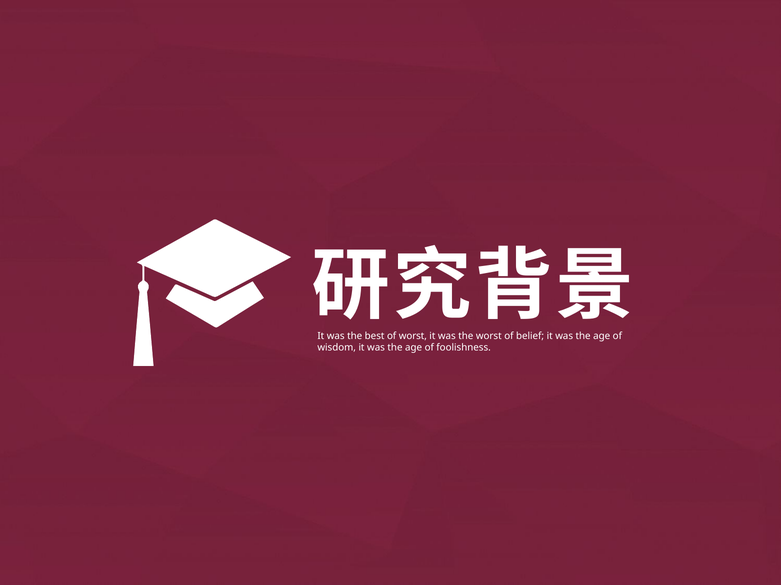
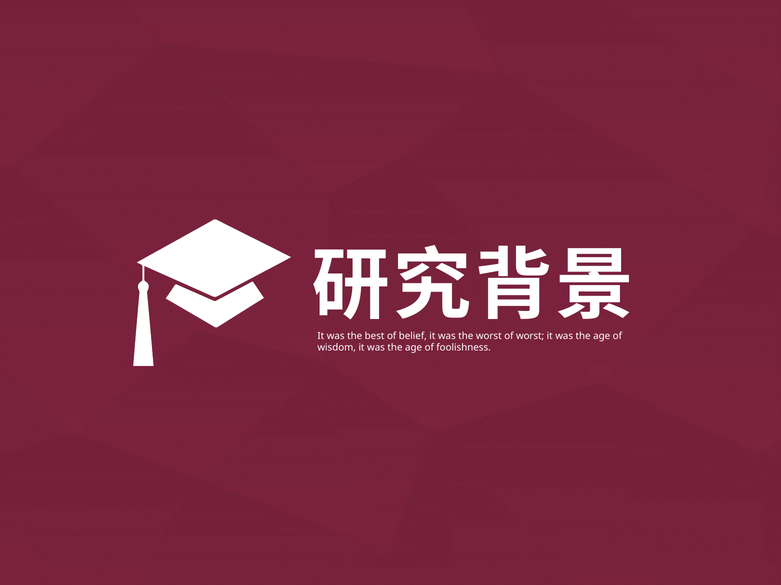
of worst: worst -> belief
of belief: belief -> worst
